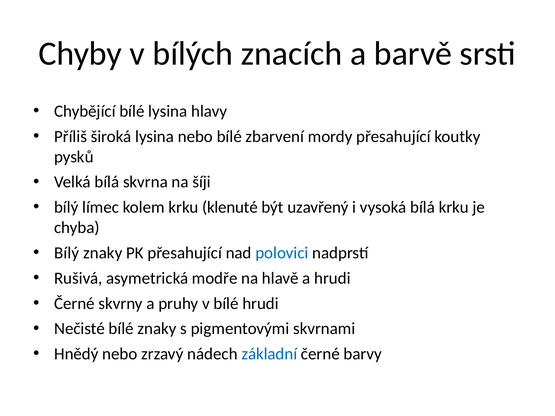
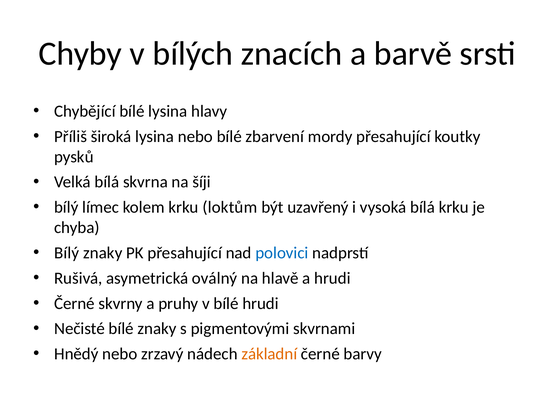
klenuté: klenuté -> loktům
modře: modře -> oválný
základní colour: blue -> orange
